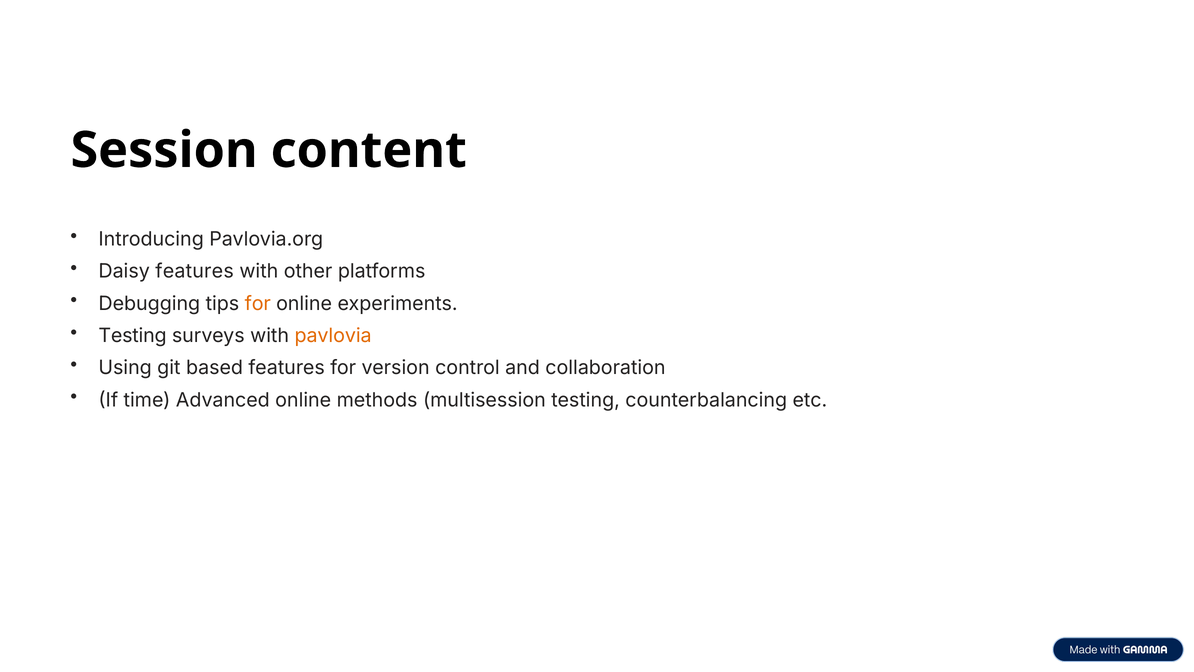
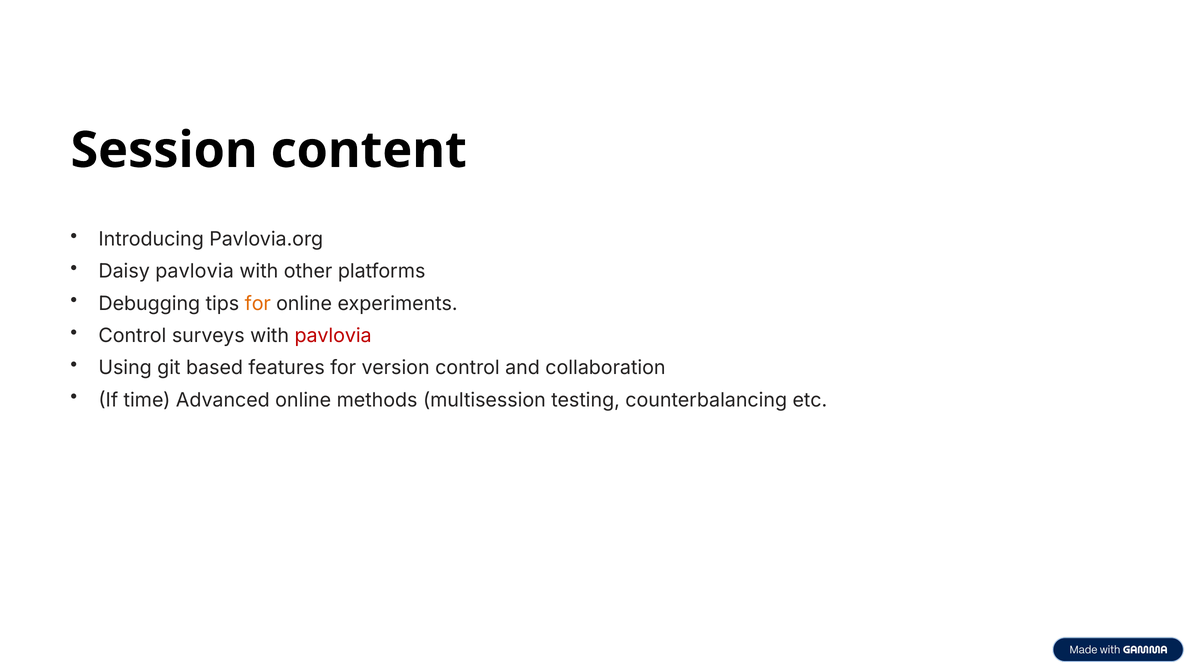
Daisy features: features -> pavlovia
Testing at (133, 336): Testing -> Control
pavlovia at (333, 336) colour: orange -> red
